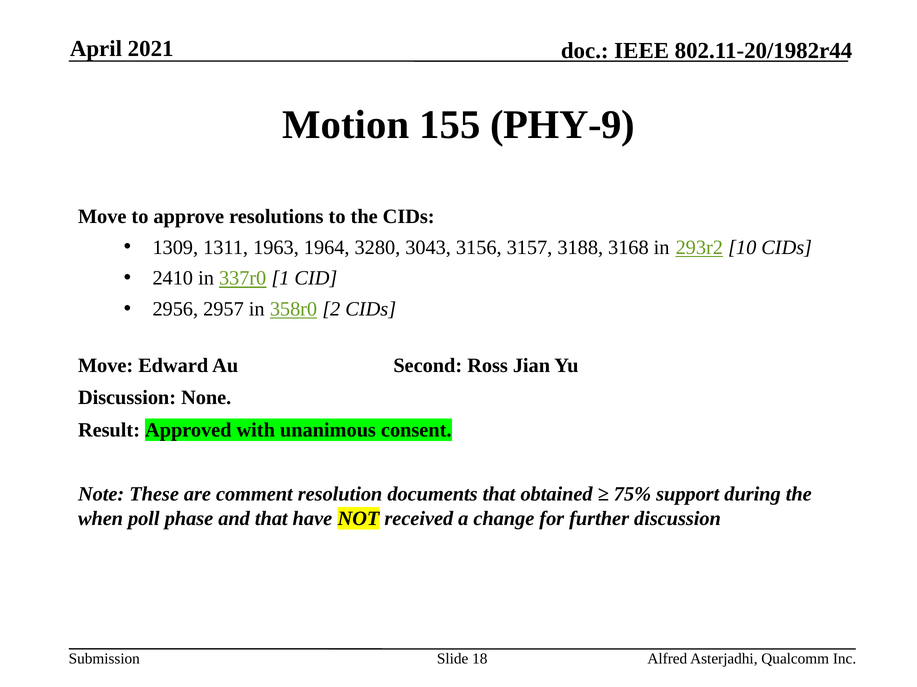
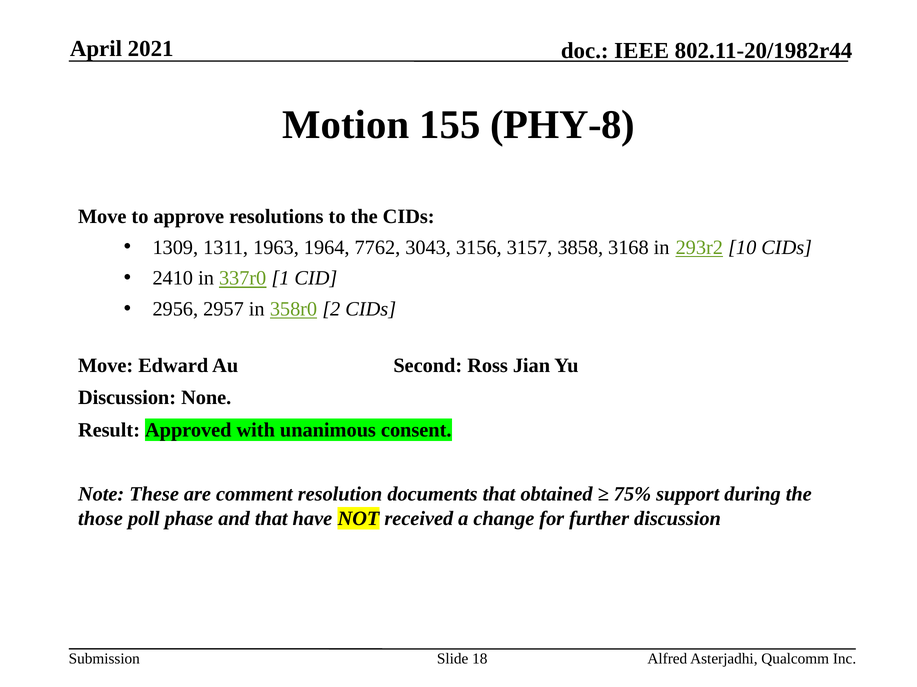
PHY-9: PHY-9 -> PHY-8
3280: 3280 -> 7762
3188: 3188 -> 3858
when: when -> those
